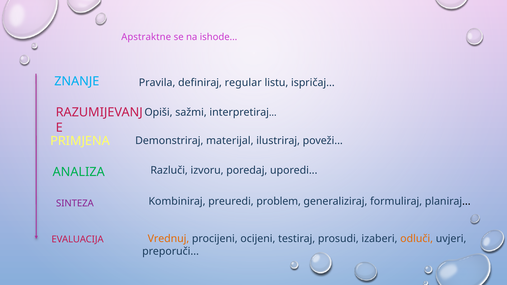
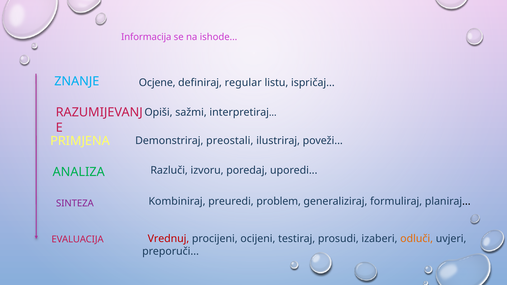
Apstraktne: Apstraktne -> Informacija
Pravila: Pravila -> Ocjene
materijal: materijal -> preostali
Vrednuj colour: orange -> red
